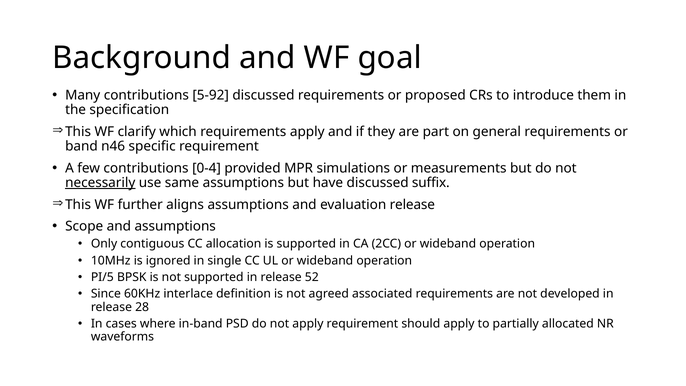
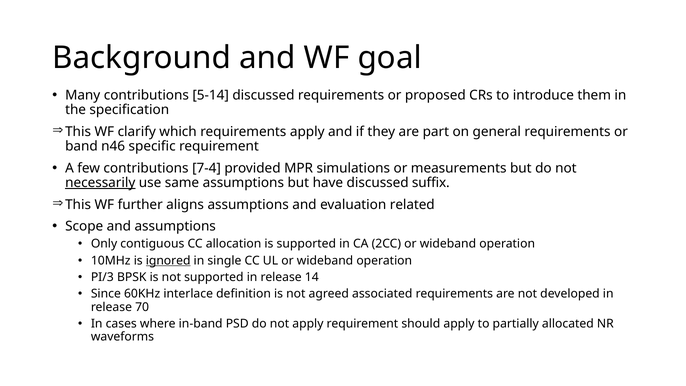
5-92: 5-92 -> 5-14
0-4: 0-4 -> 7-4
evaluation release: release -> related
ignored underline: none -> present
PI/5: PI/5 -> PI/3
52: 52 -> 14
28: 28 -> 70
